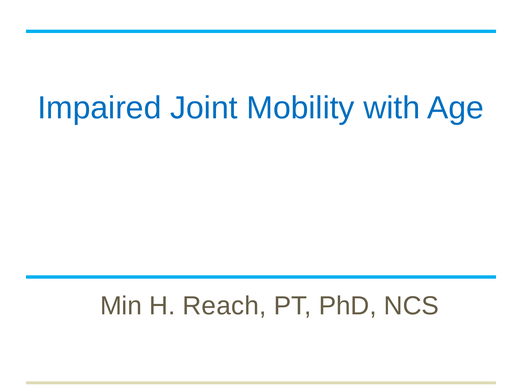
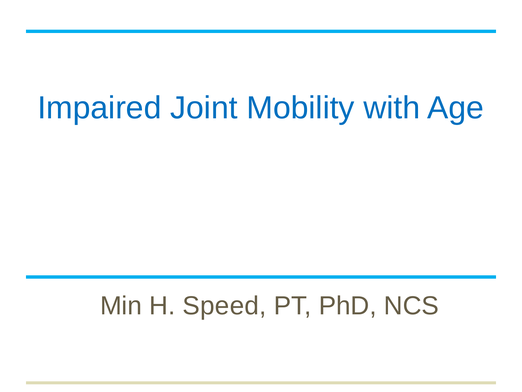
Reach: Reach -> Speed
